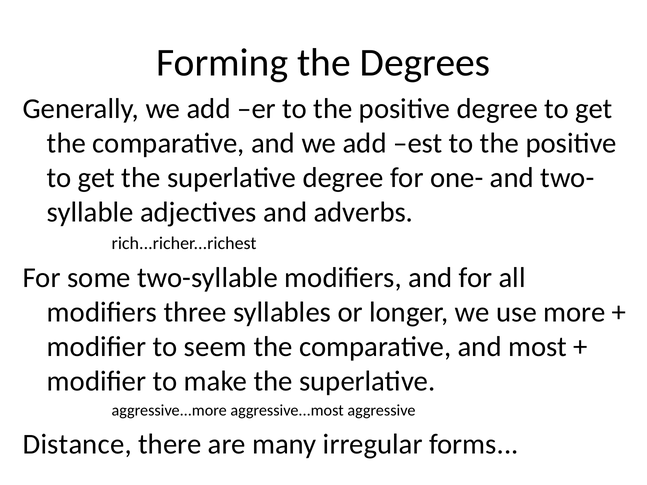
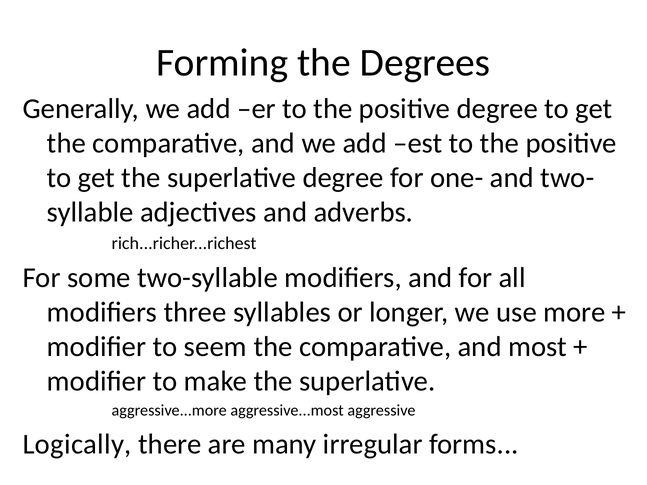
Distance: Distance -> Logically
